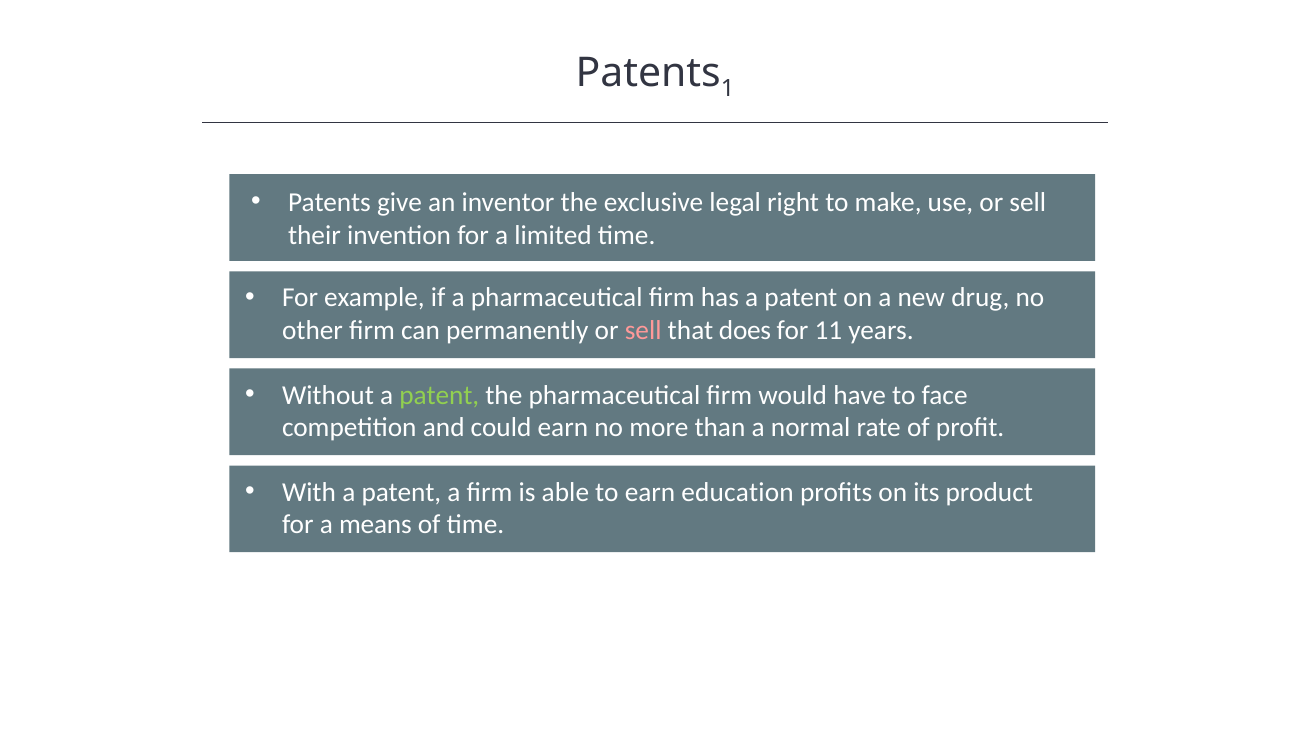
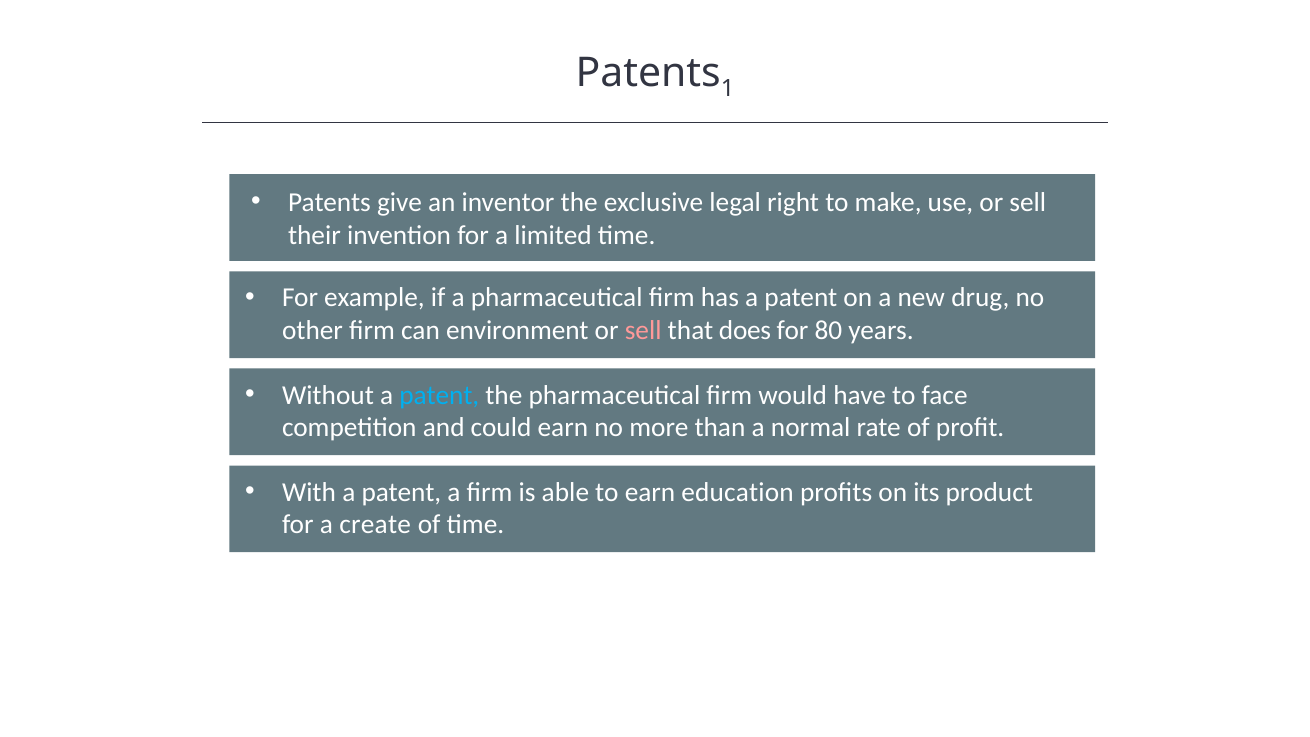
permanently: permanently -> environment
11: 11 -> 80
patent at (439, 395) colour: light green -> light blue
means: means -> create
